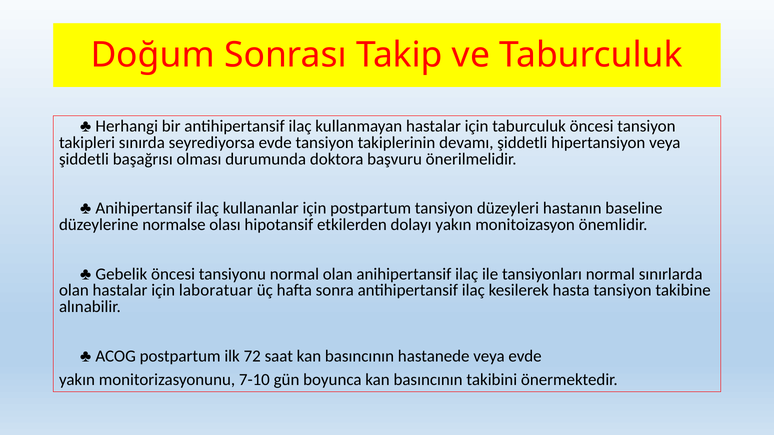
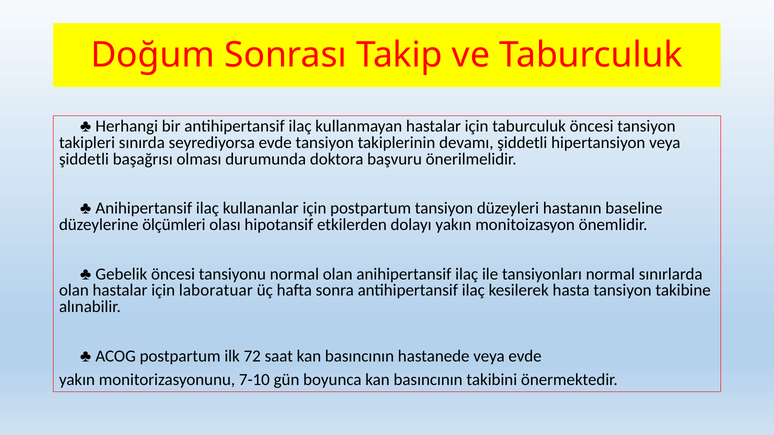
normalse: normalse -> ölçümleri
